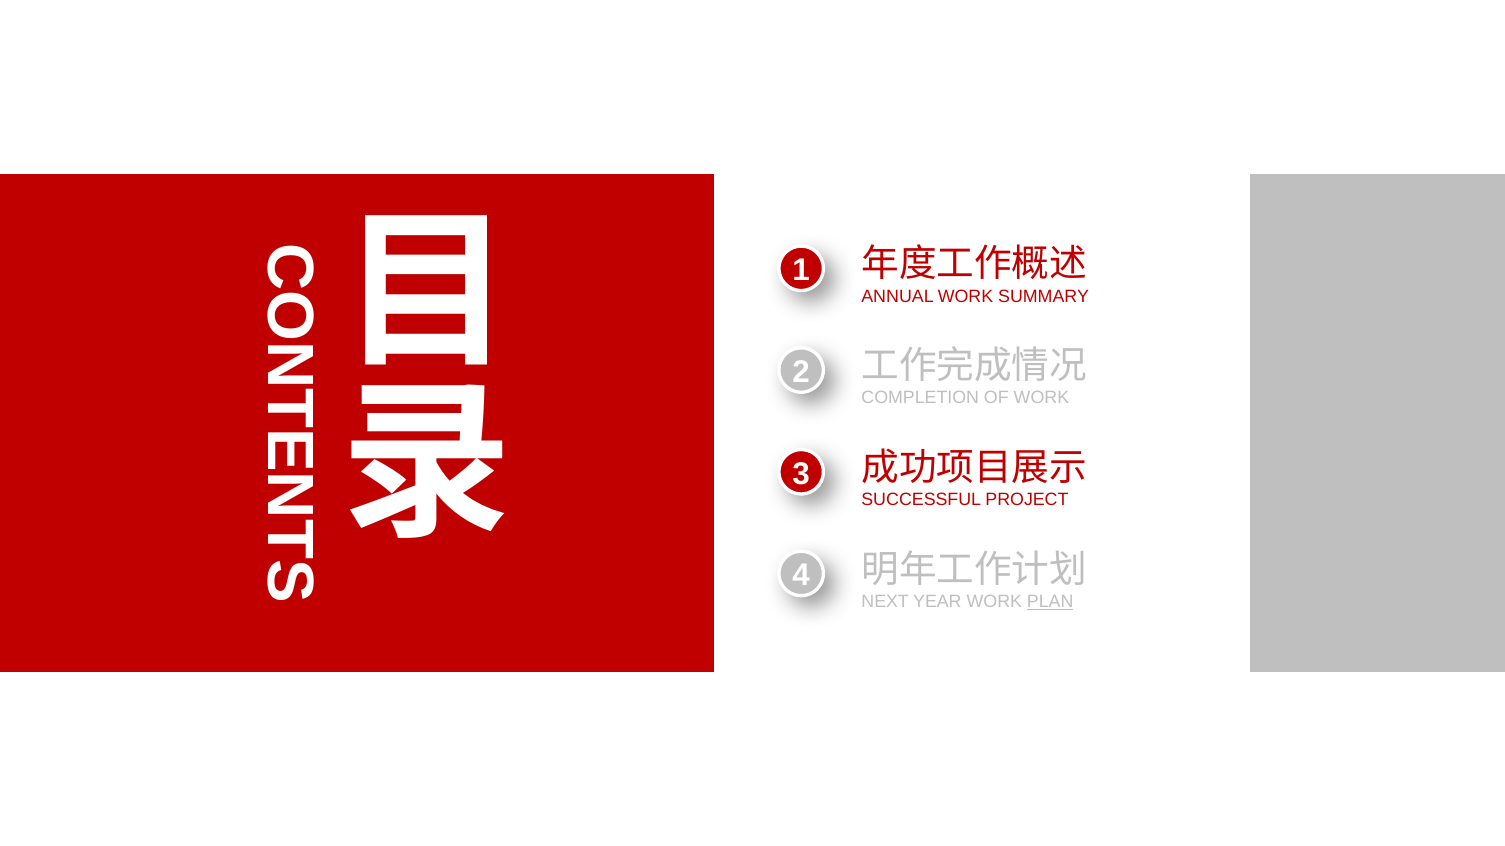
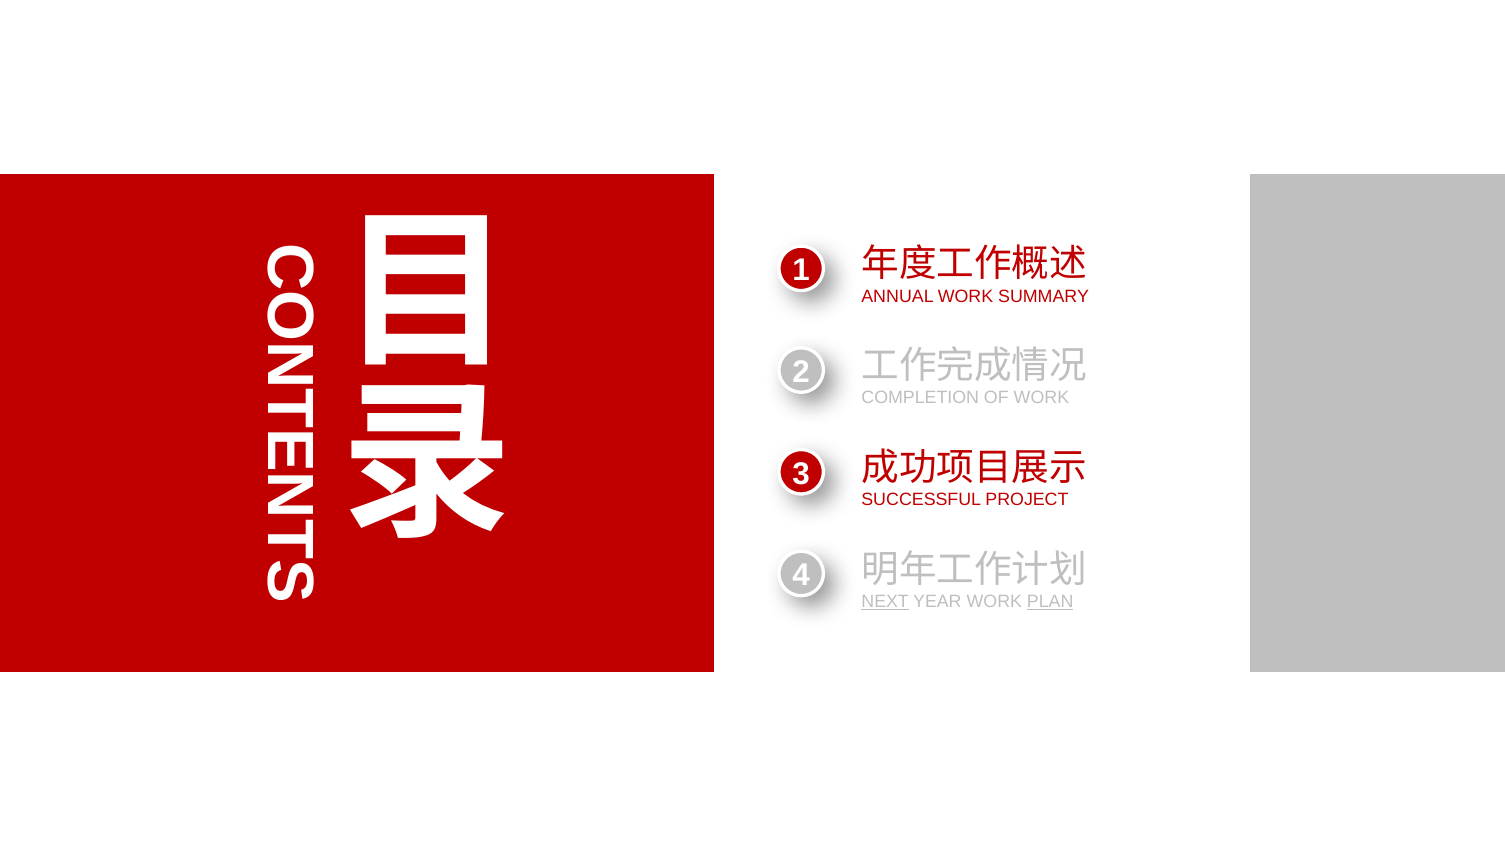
NEXT underline: none -> present
